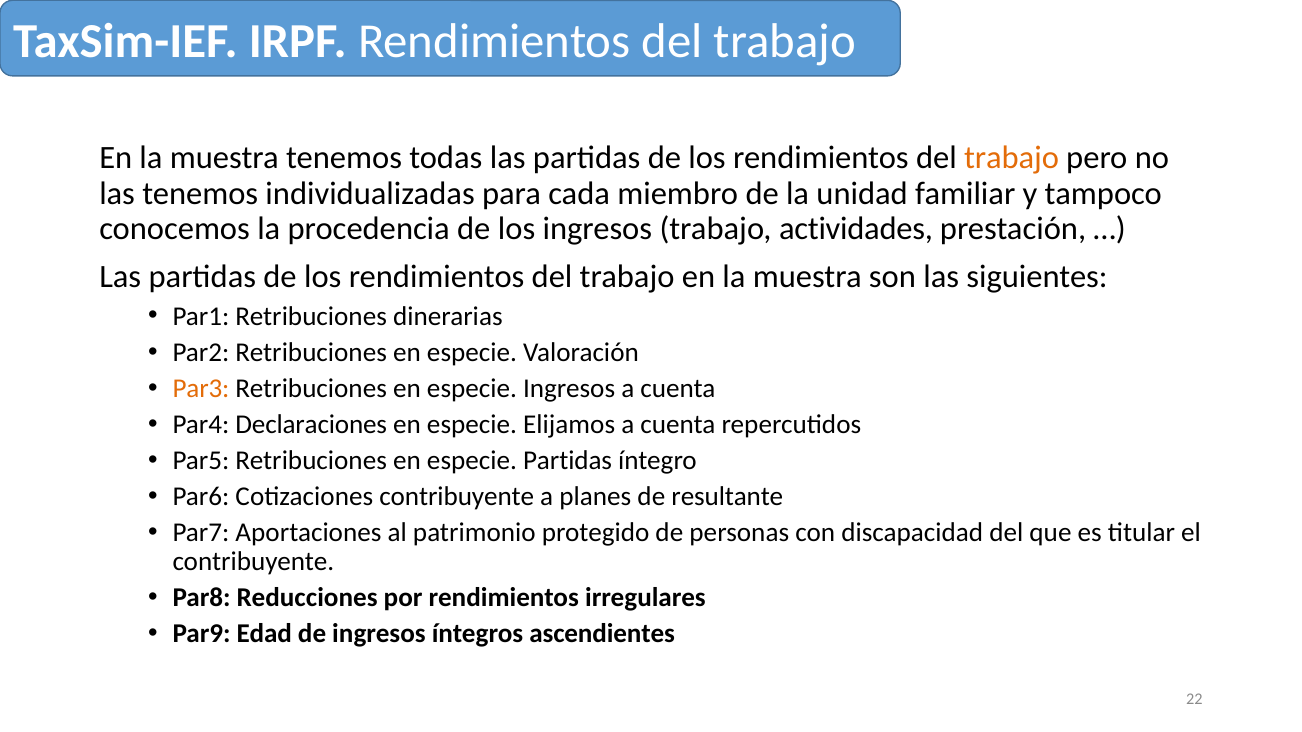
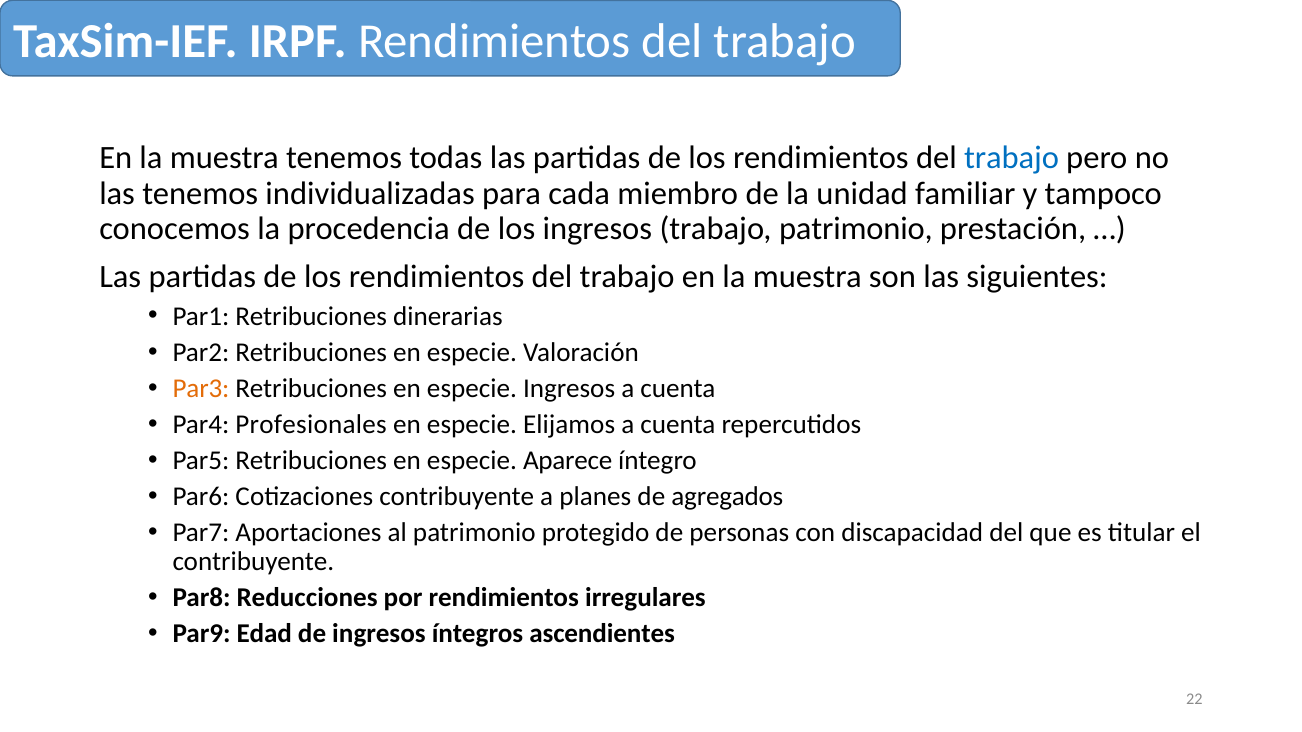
trabajo at (1012, 158) colour: orange -> blue
trabajo actividades: actividades -> patrimonio
Declaraciones: Declaraciones -> Profesionales
especie Partidas: Partidas -> Aparece
resultante: resultante -> agregados
